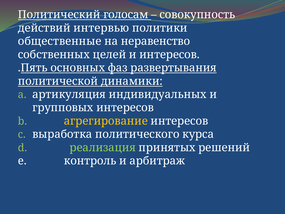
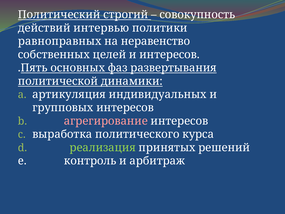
голосам: голосам -> строгий
общественные: общественные -> равноправных
агрегирование colour: yellow -> pink
